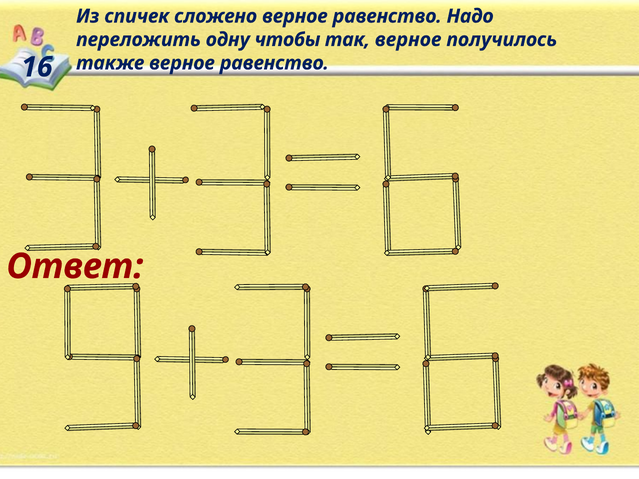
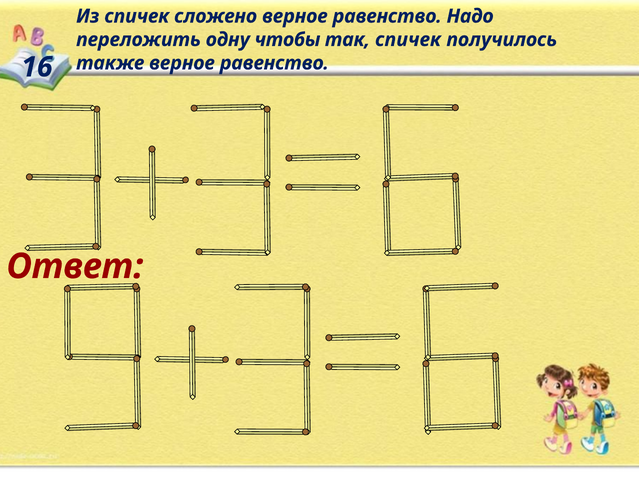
так верное: верное -> спичек
